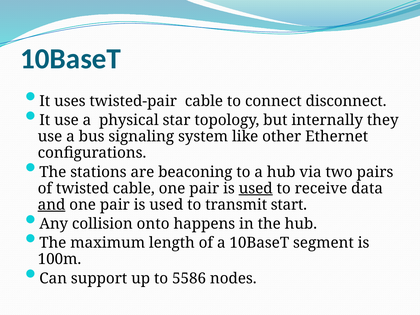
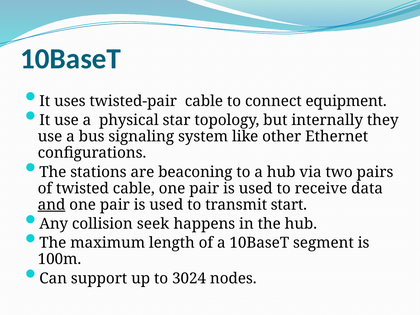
disconnect: disconnect -> equipment
used at (256, 188) underline: present -> none
onto: onto -> seek
5586: 5586 -> 3024
